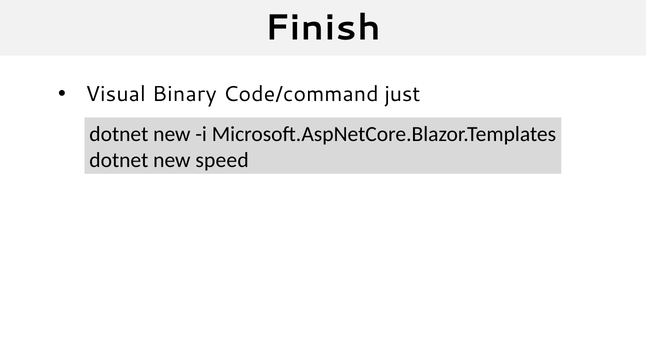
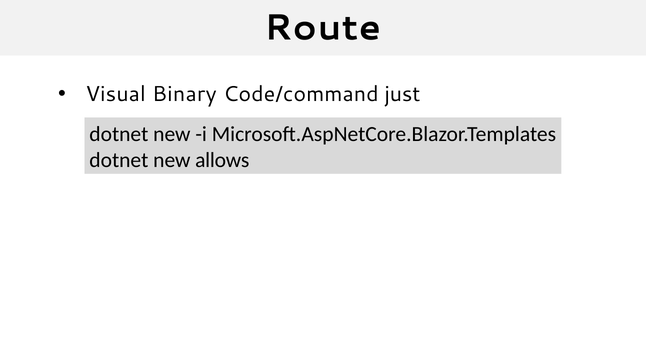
Finish: Finish -> Route
speed: speed -> allows
